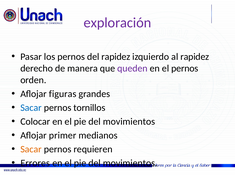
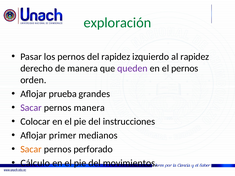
exploración colour: purple -> green
figuras: figuras -> prueba
Sacar at (31, 108) colour: blue -> purple
pernos tornillos: tornillos -> manera
movimientos at (129, 122): movimientos -> instrucciones
requieren: requieren -> perforado
Errores: Errores -> Cálculo
